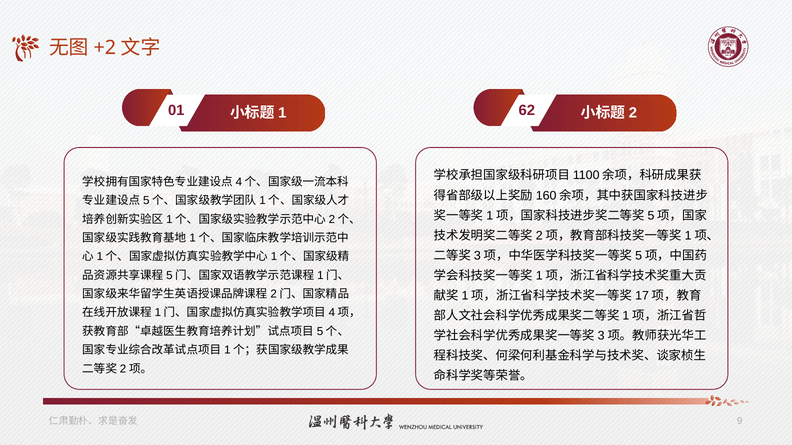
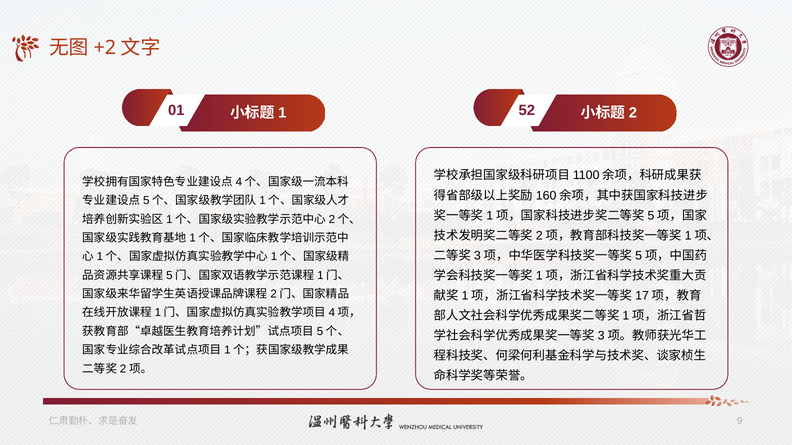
62: 62 -> 52
